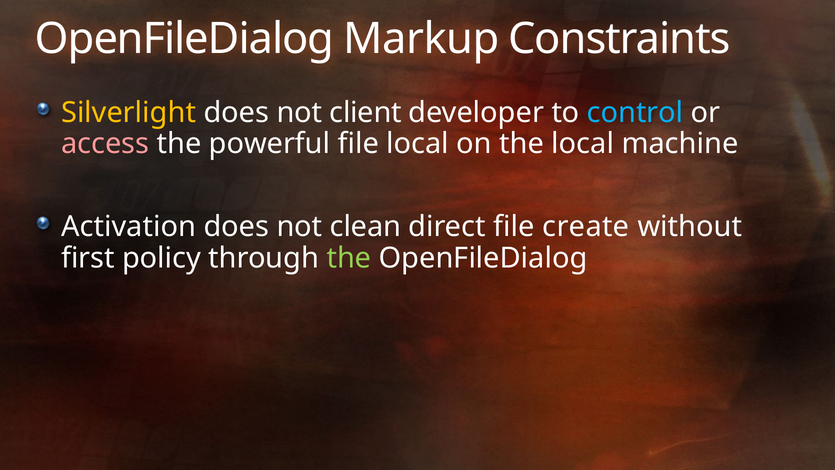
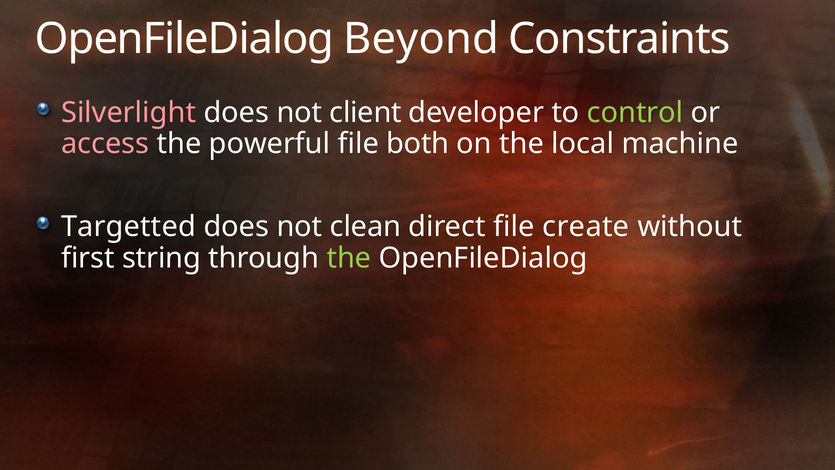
Markup: Markup -> Beyond
Silverlight colour: yellow -> pink
control colour: light blue -> light green
file local: local -> both
Activation: Activation -> Targetted
policy: policy -> string
